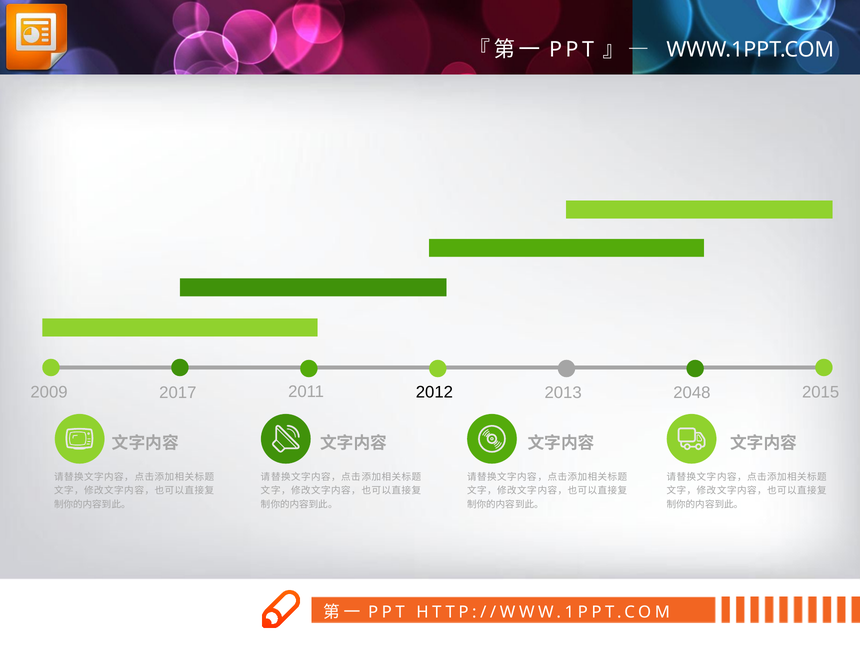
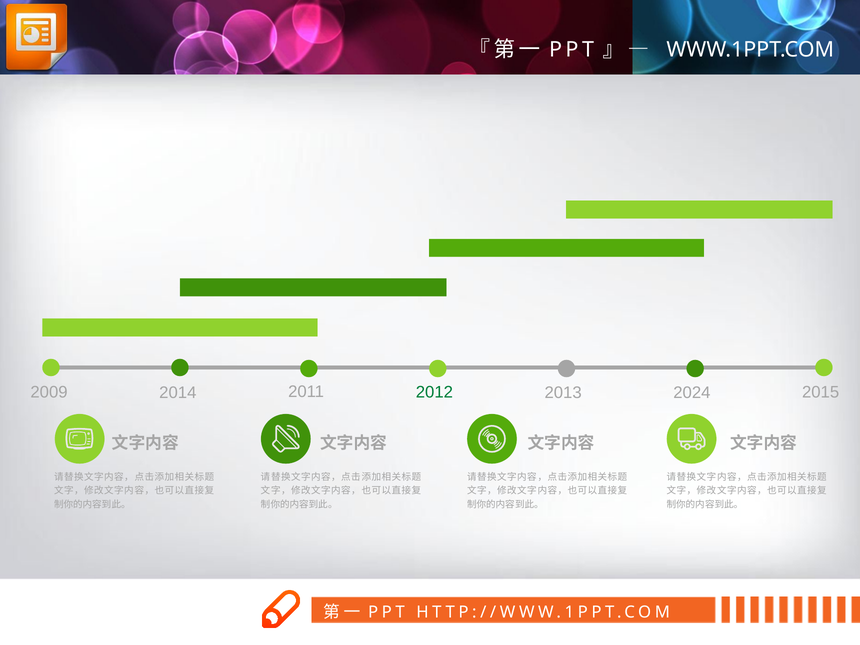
2012 colour: black -> green
2017: 2017 -> 2014
2048: 2048 -> 2024
